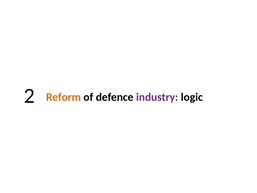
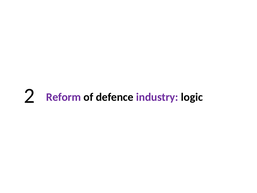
Reform colour: orange -> purple
